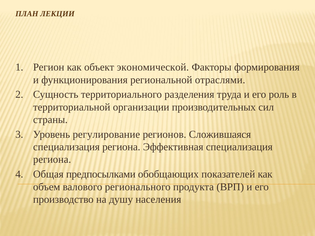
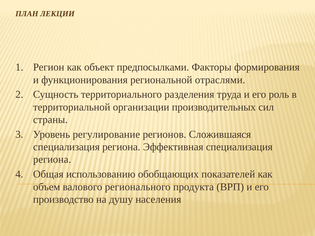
экономической: экономической -> предпосылками
предпосылками: предпосылками -> использованию
